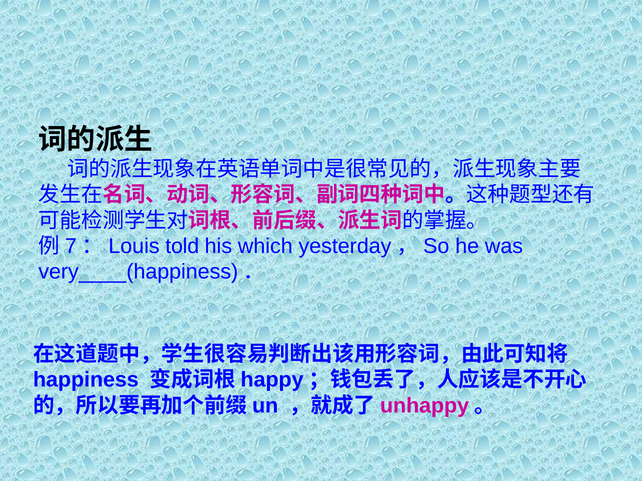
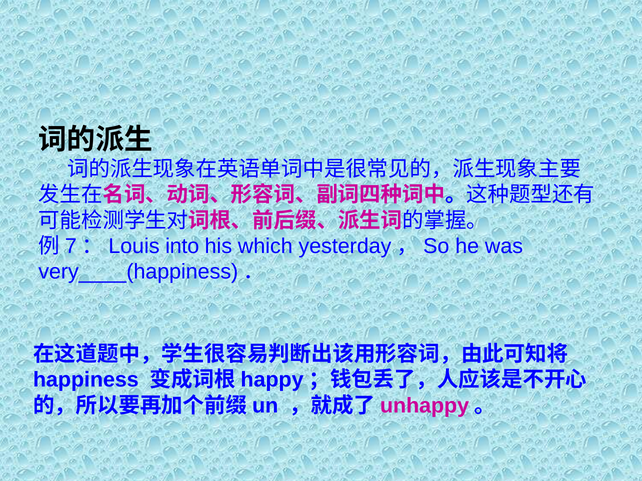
told: told -> into
